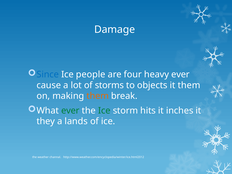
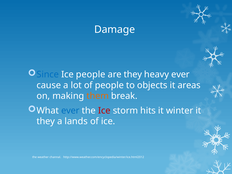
are four: four -> they
of storms: storms -> people
it them: them -> areas
ever at (70, 111) colour: green -> blue
Ice at (104, 111) colour: green -> red
inches: inches -> winter
